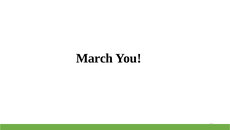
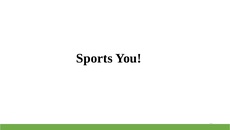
March: March -> Sports
